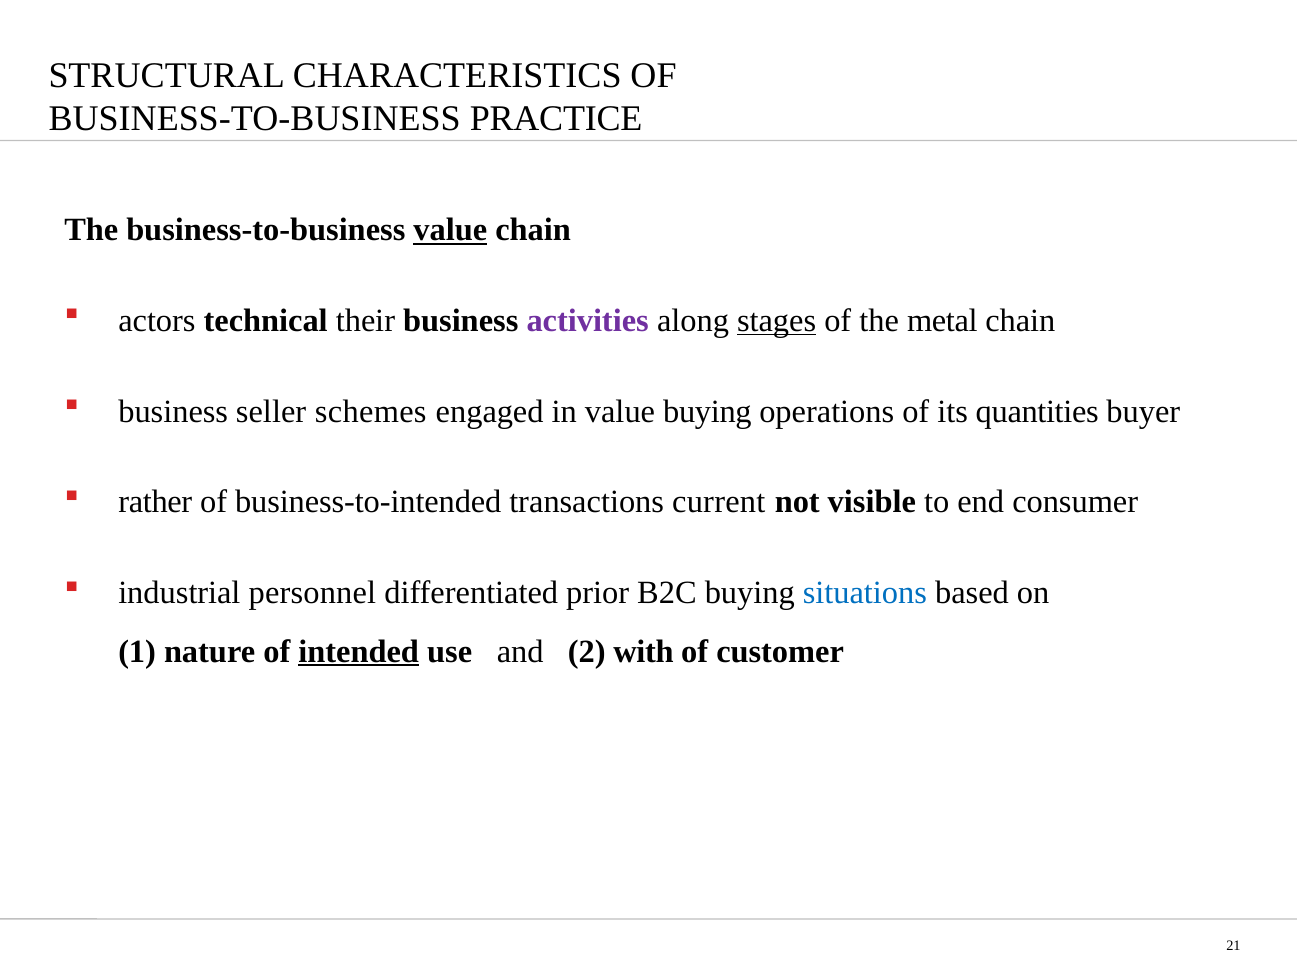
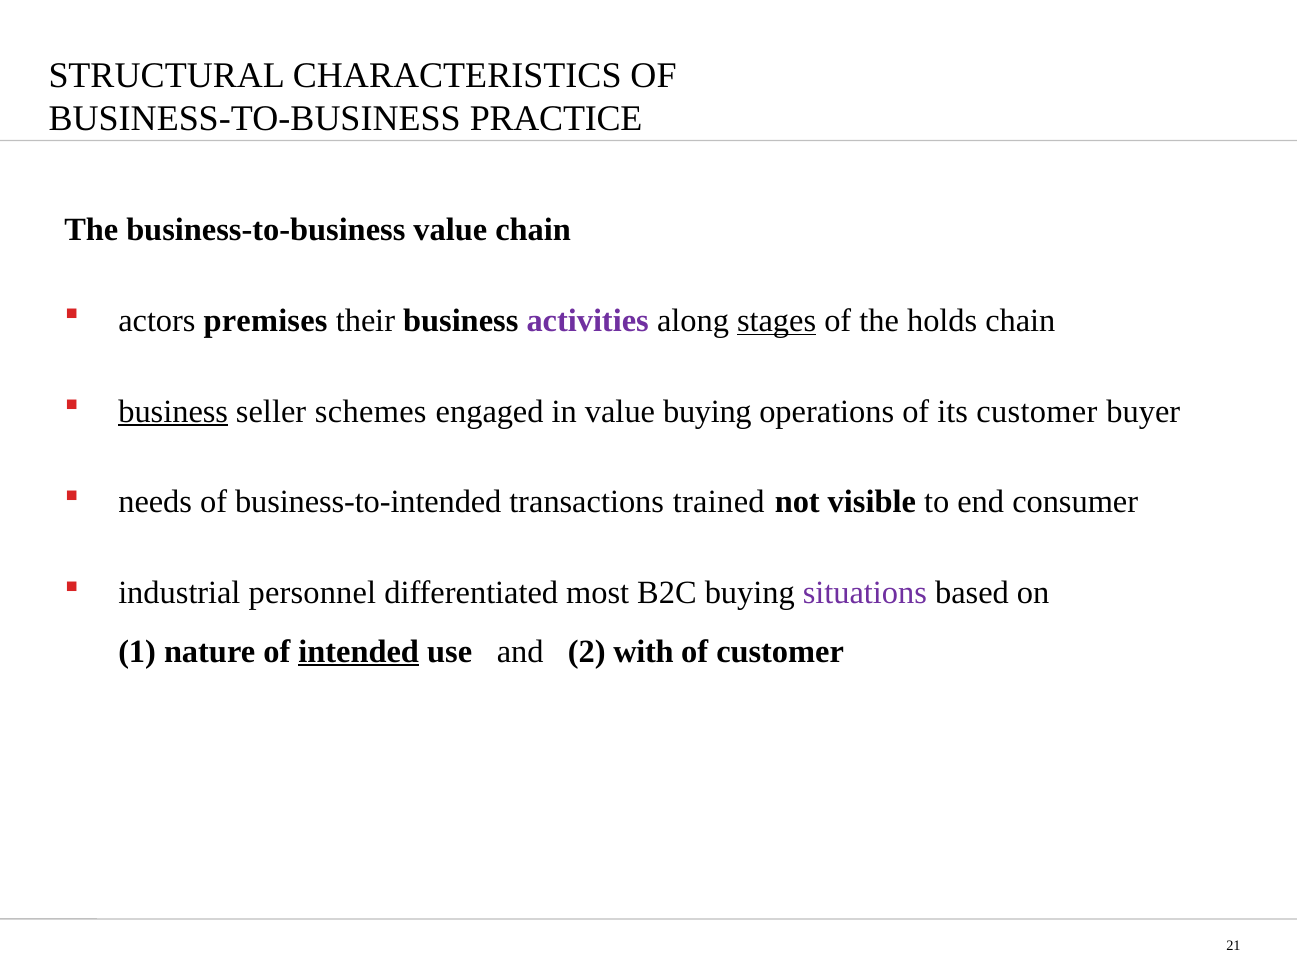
value at (450, 230) underline: present -> none
technical: technical -> premises
metal: metal -> holds
business at (173, 411) underline: none -> present
its quantities: quantities -> customer
rather: rather -> needs
current: current -> trained
prior: prior -> most
situations colour: blue -> purple
